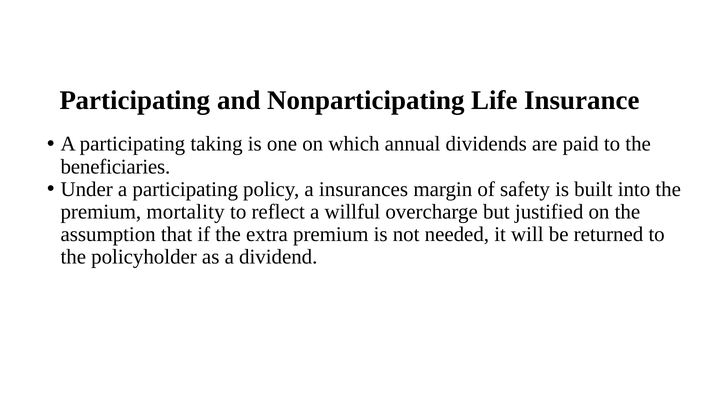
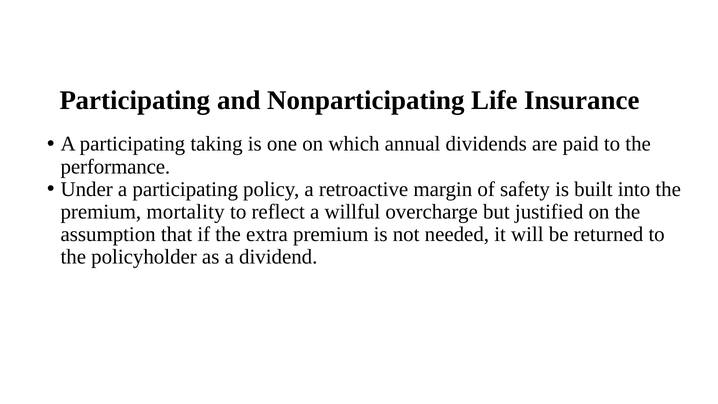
beneficiaries: beneficiaries -> performance
insurances: insurances -> retroactive
